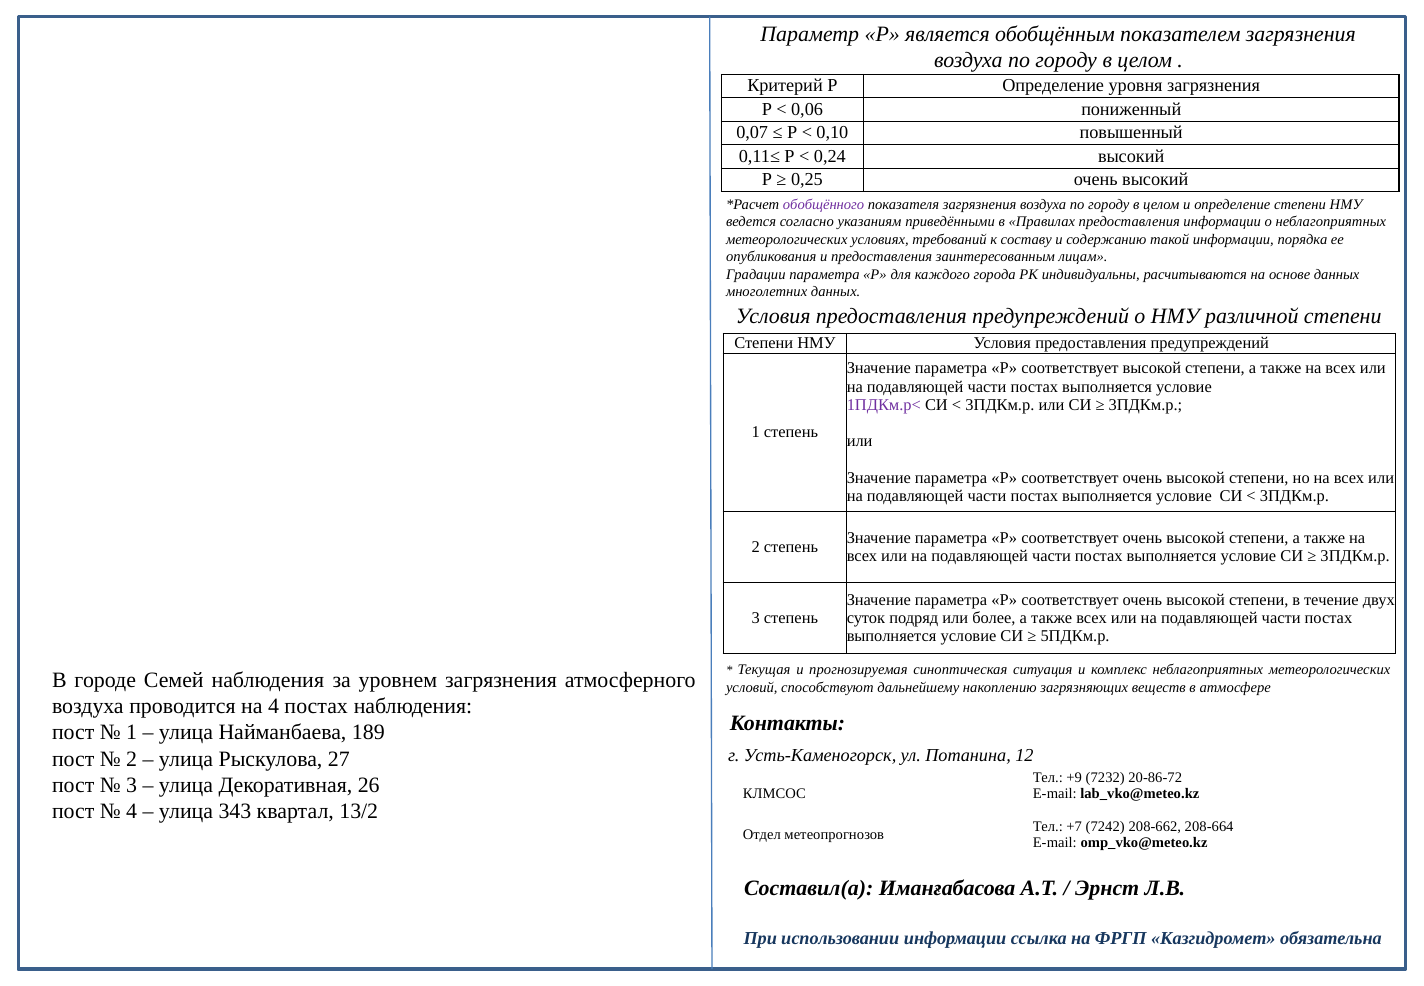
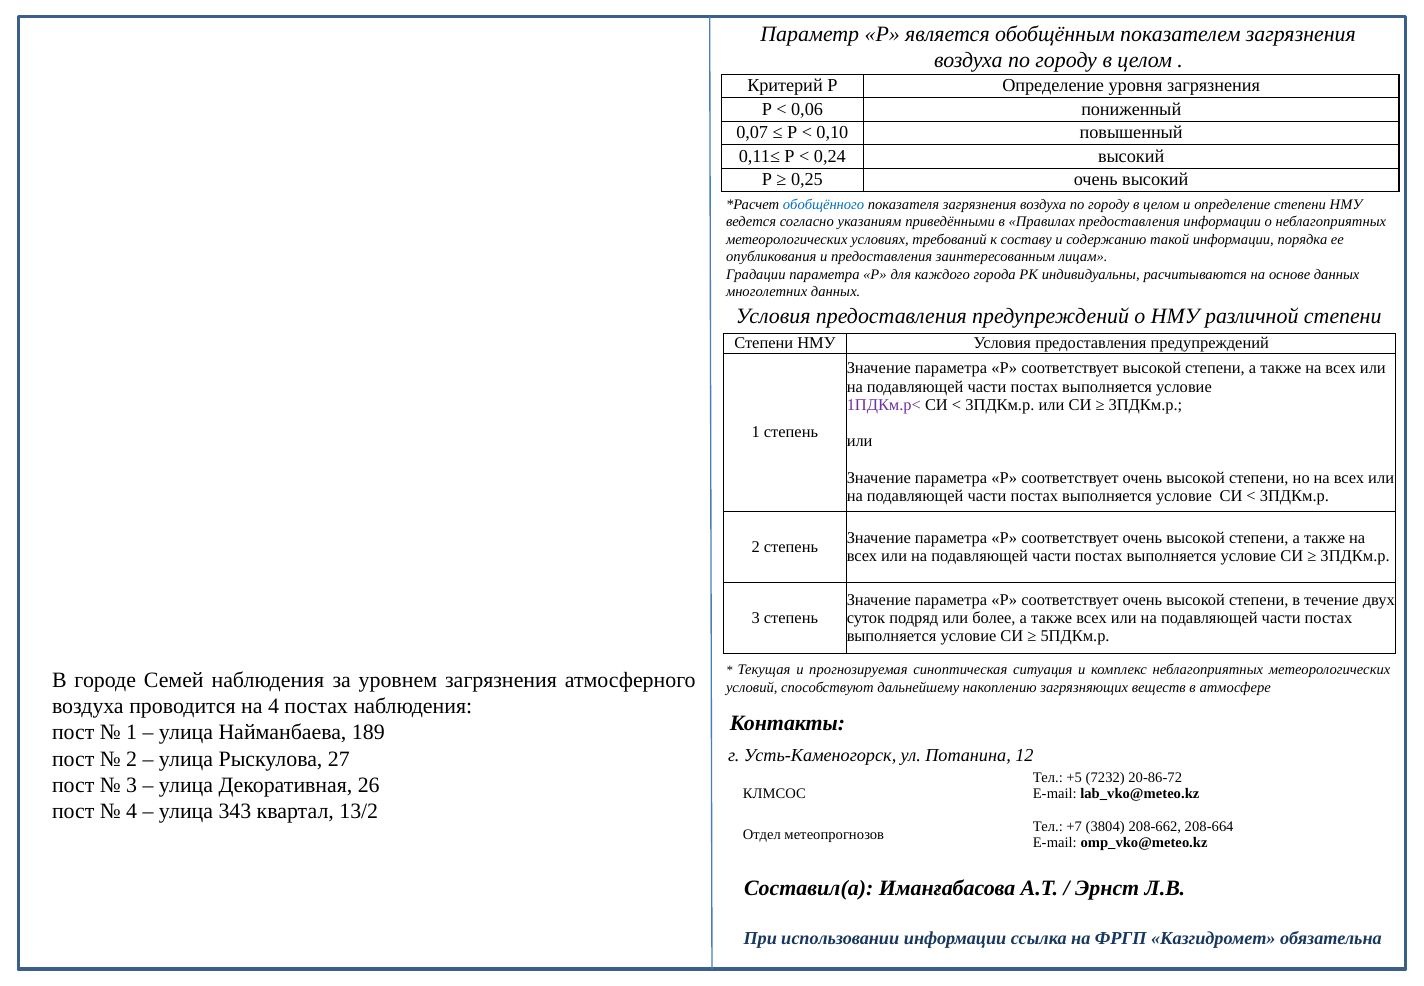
обобщённого colour: purple -> blue
+9: +9 -> +5
7242: 7242 -> 3804
